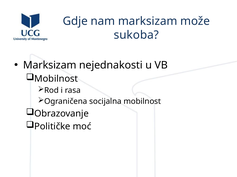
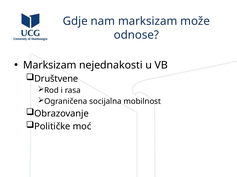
sukoba: sukoba -> odnose
Mobilnost at (56, 79): Mobilnost -> Društvene
